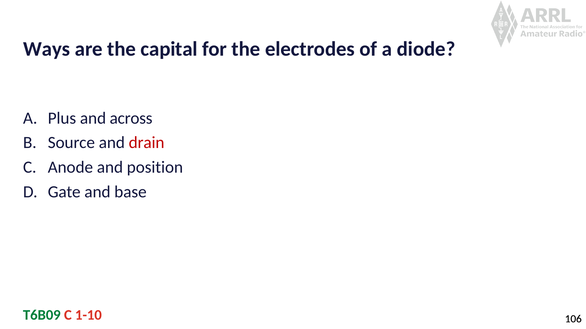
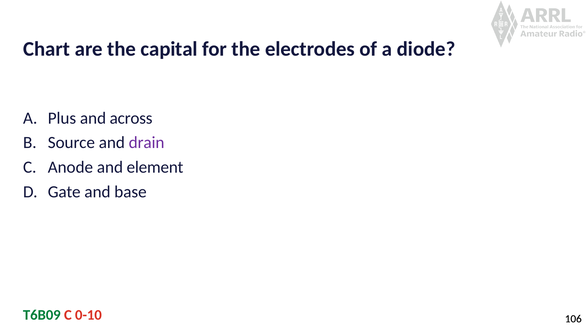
Ways: Ways -> Chart
drain colour: red -> purple
position: position -> element
1-10: 1-10 -> 0-10
